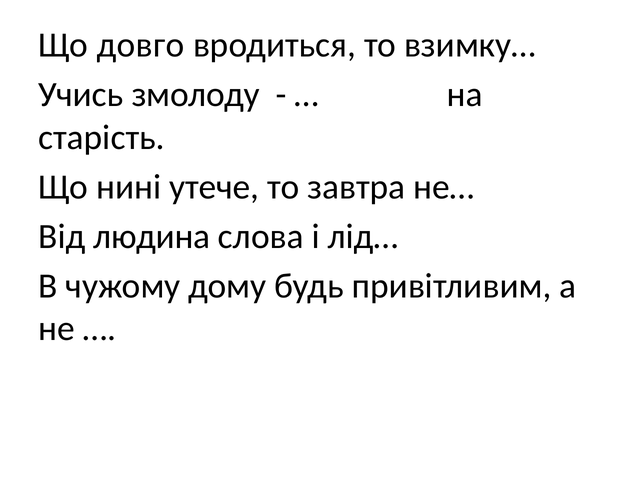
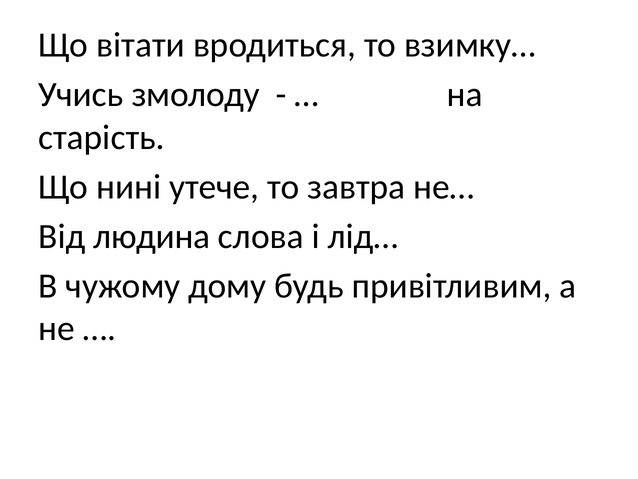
довго: довго -> вітати
